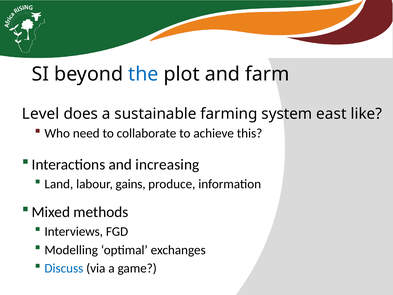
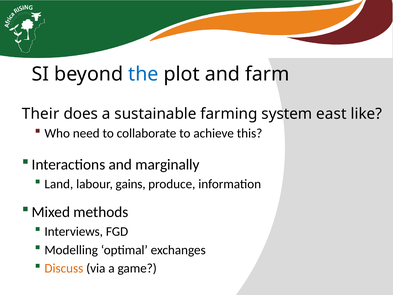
Level: Level -> Their
increasing: increasing -> marginally
Discuss colour: blue -> orange
